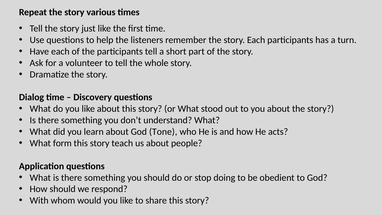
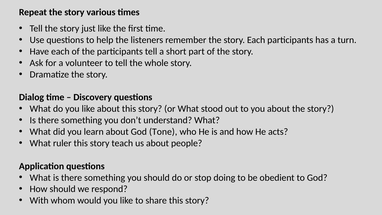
form: form -> ruler
